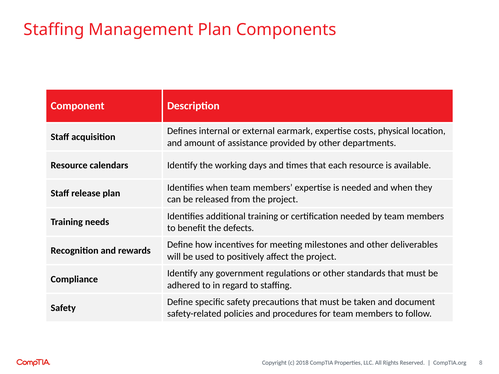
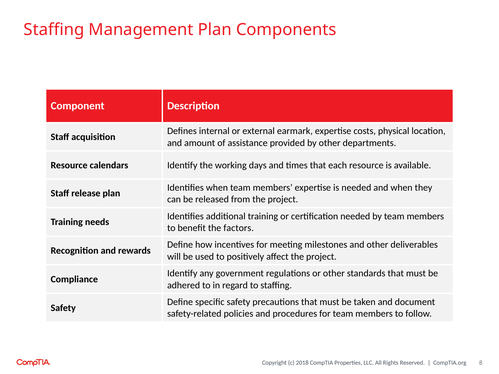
defects: defects -> factors
